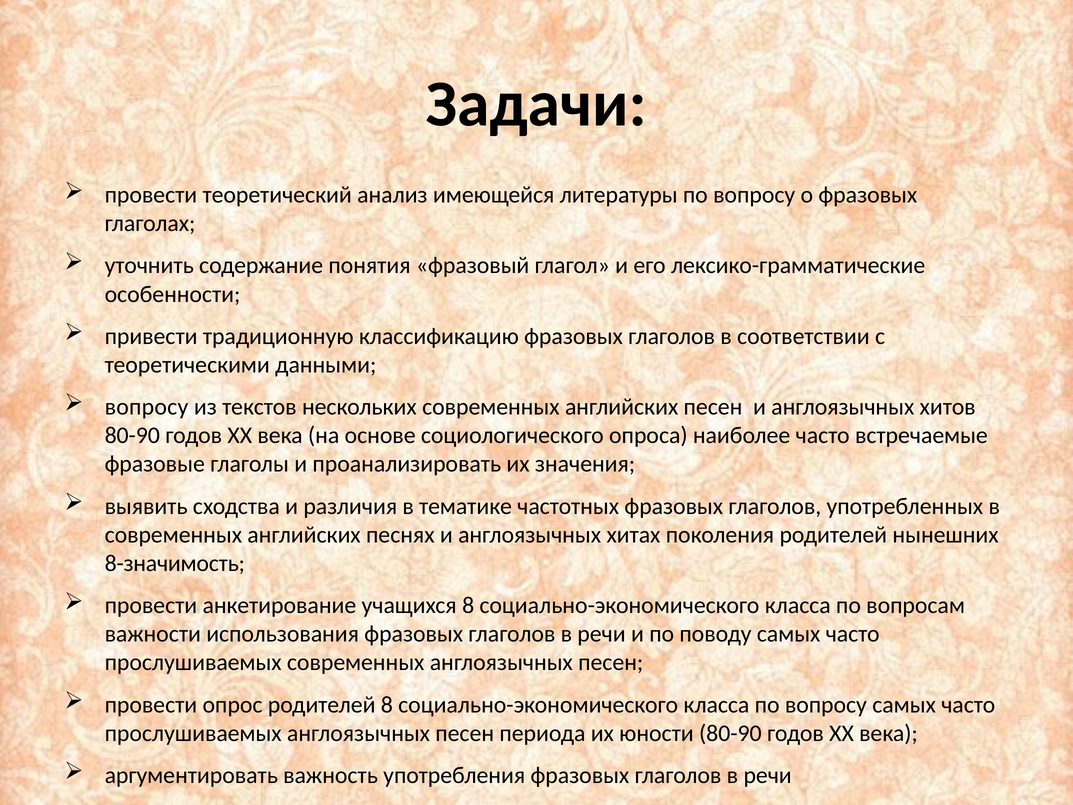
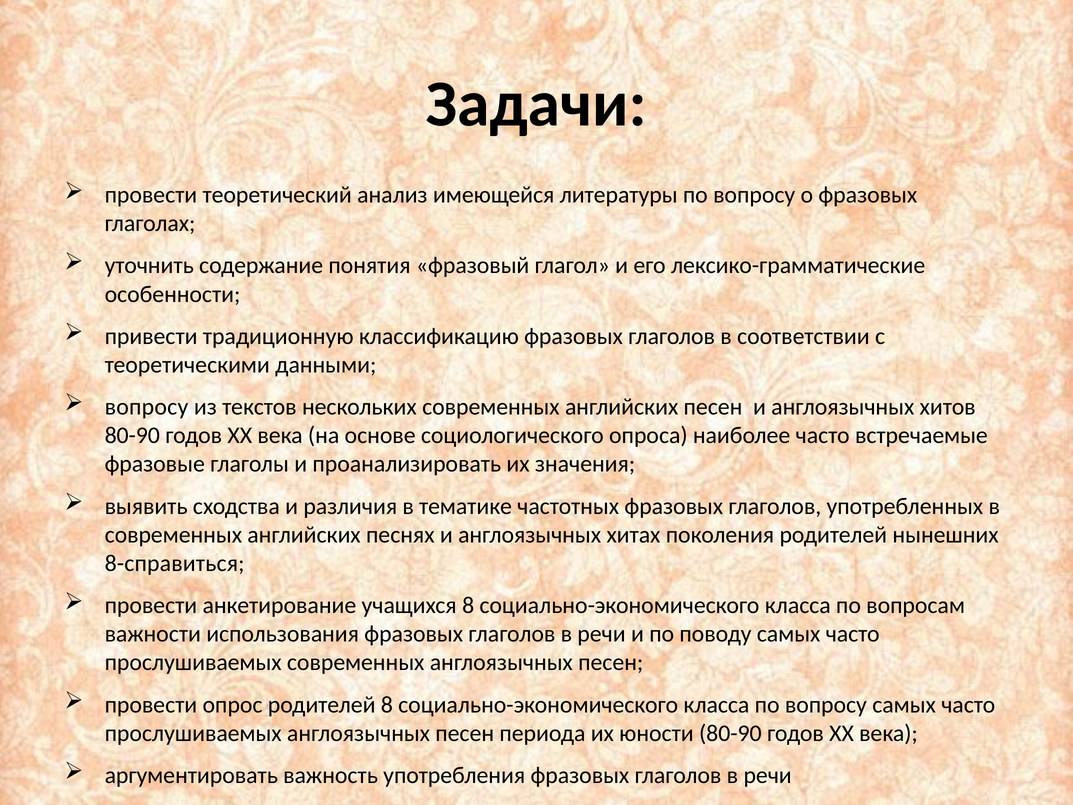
8-значимость: 8-значимость -> 8-справиться
